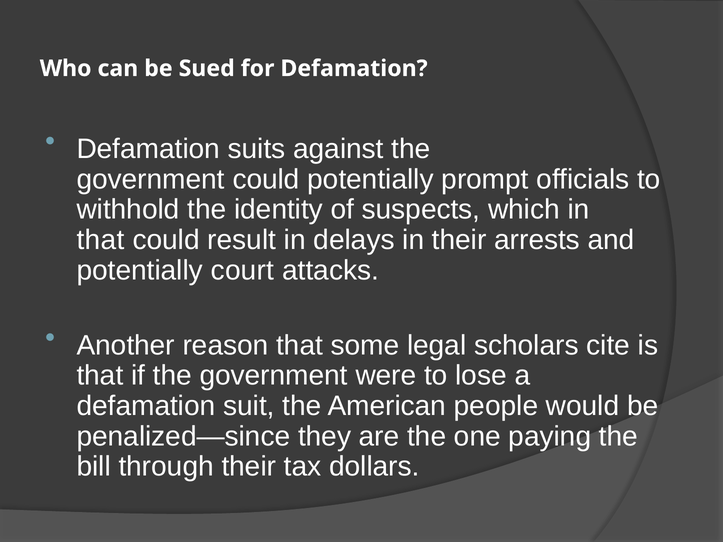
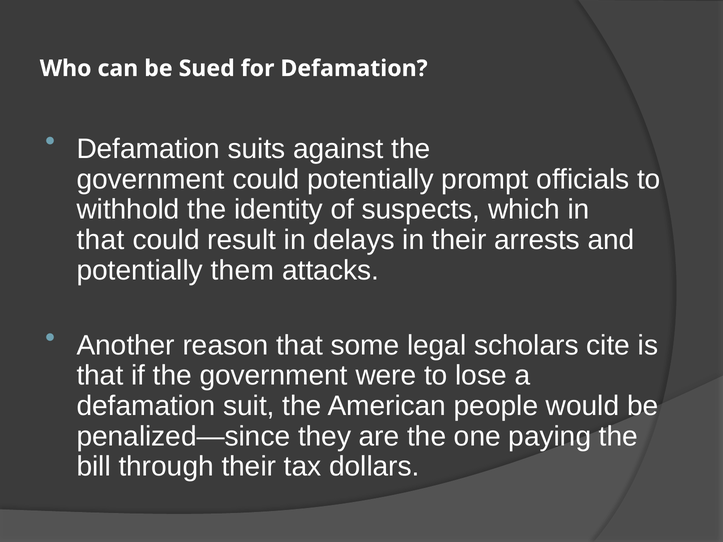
court: court -> them
